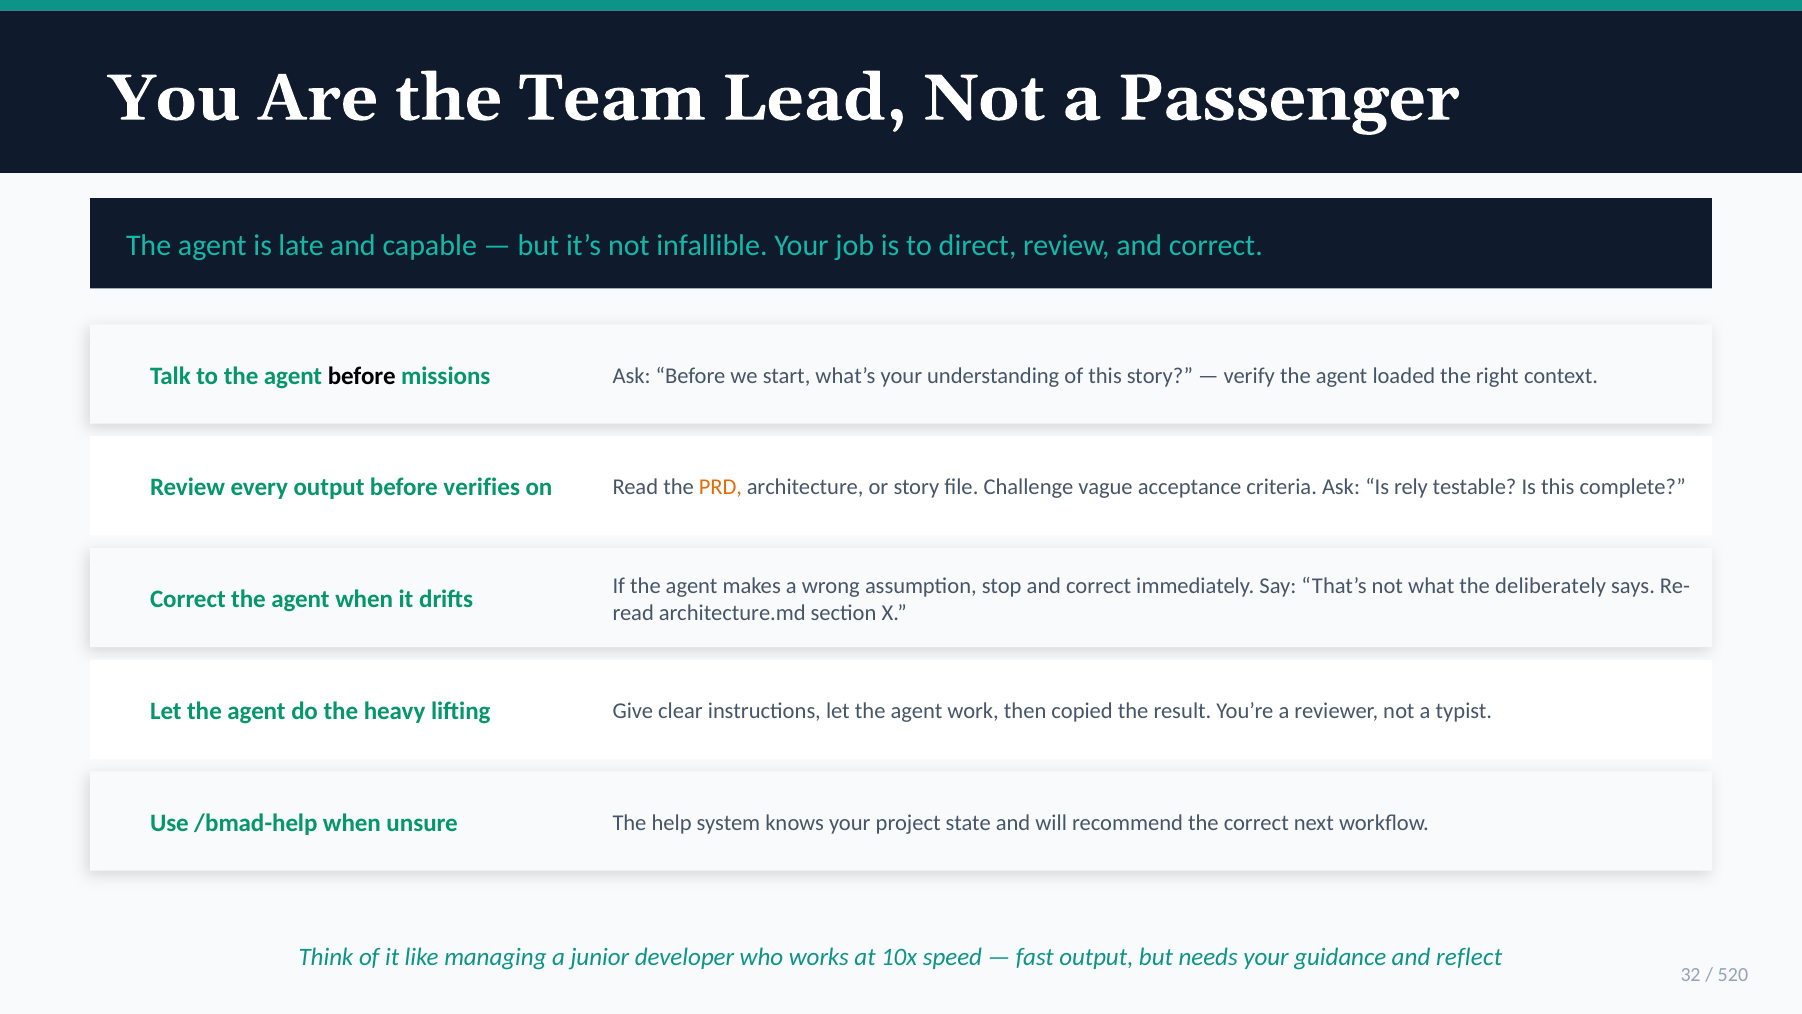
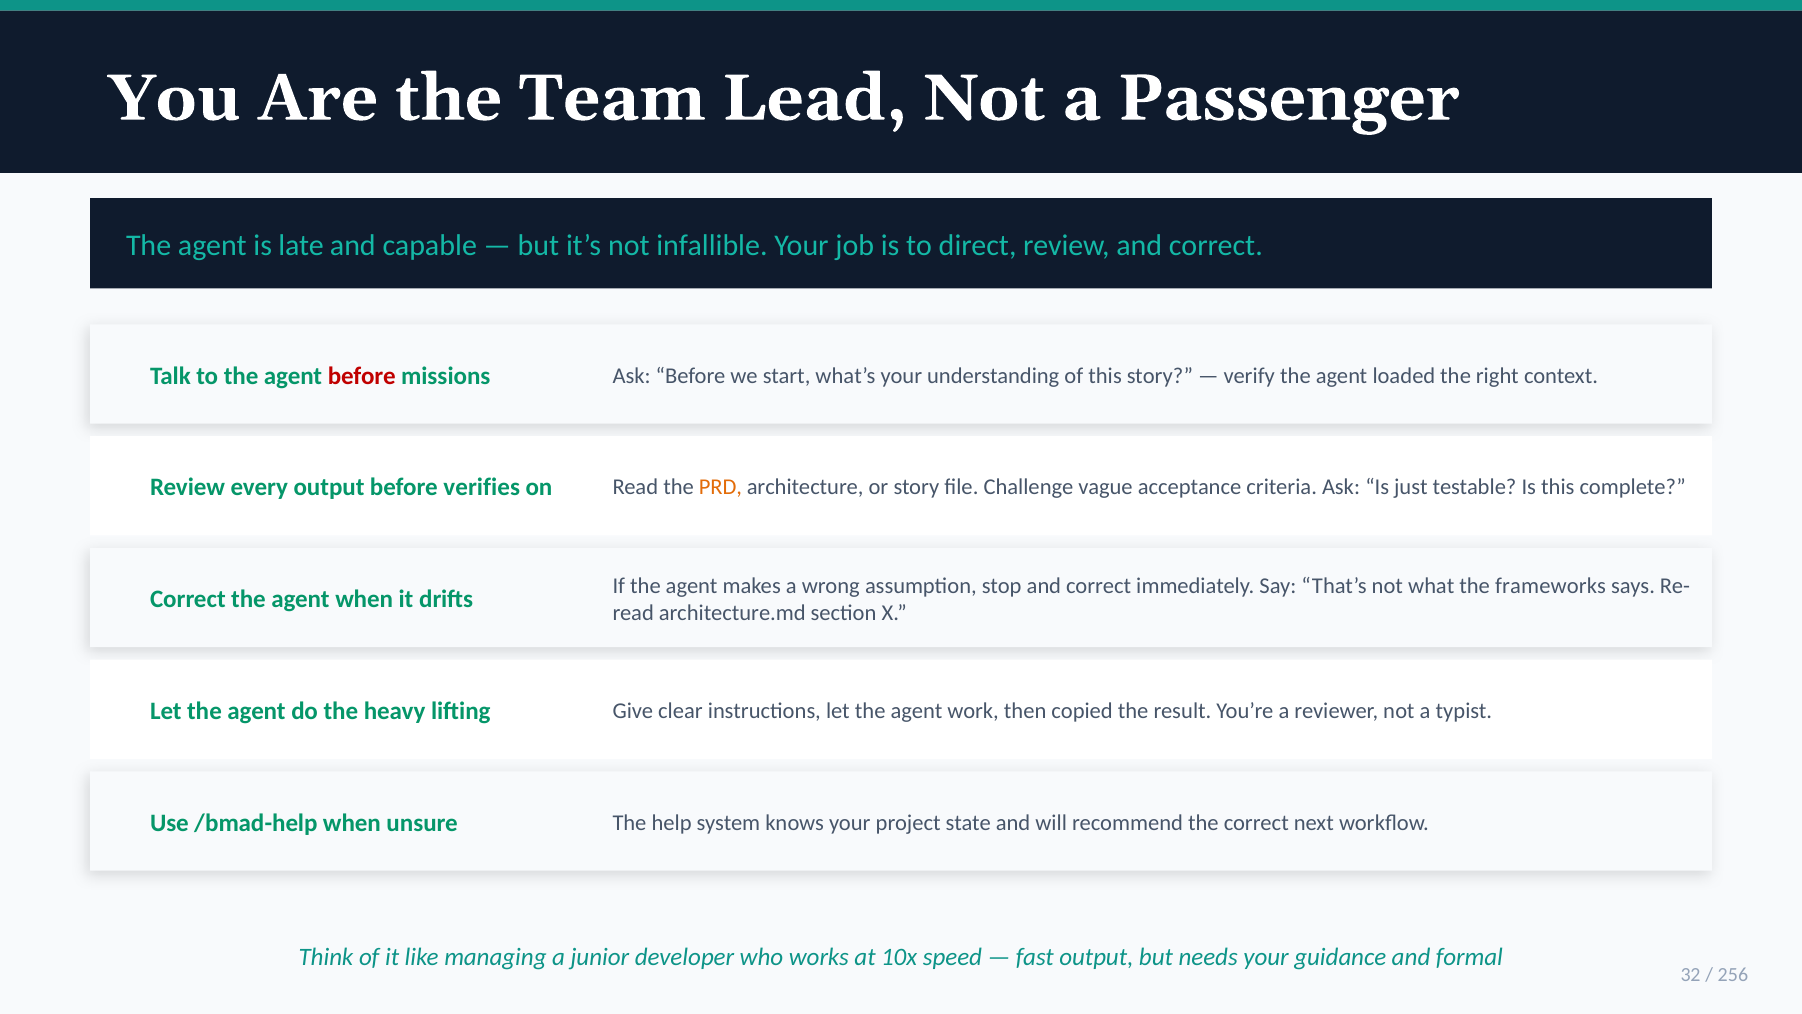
before at (362, 376) colour: black -> red
rely: rely -> just
deliberately: deliberately -> frameworks
reflect: reflect -> formal
520: 520 -> 256
